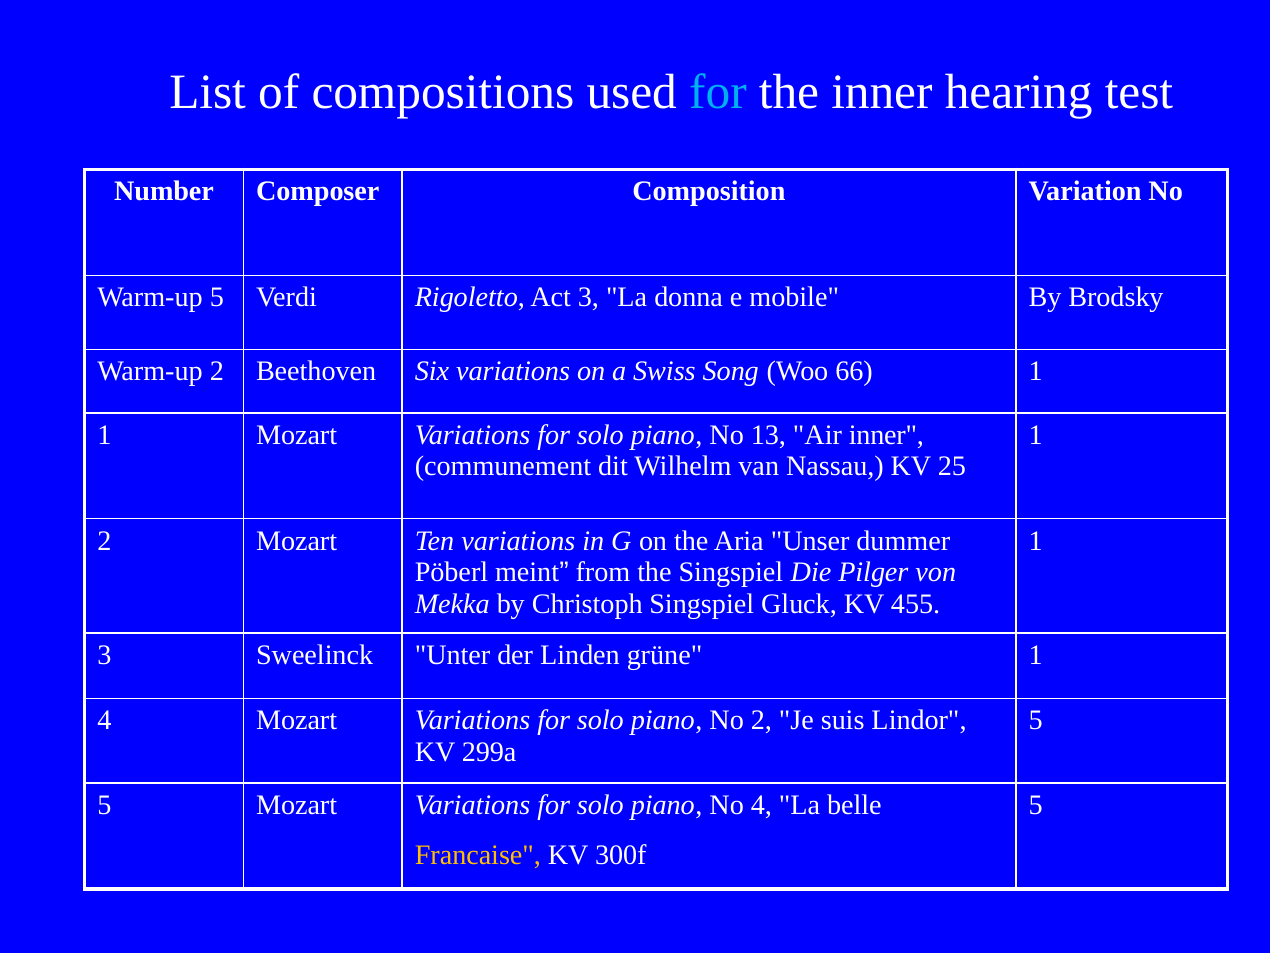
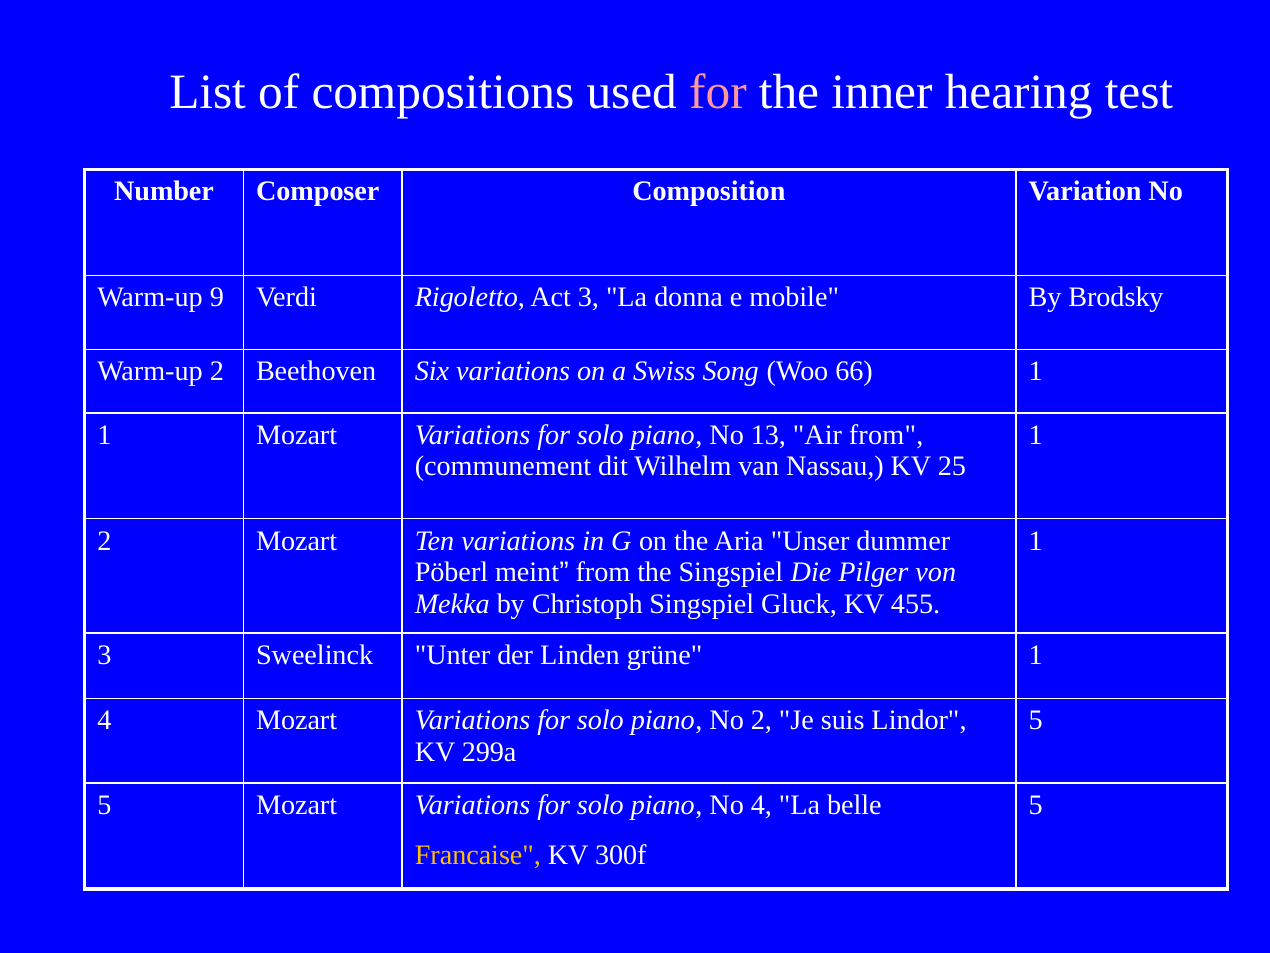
for at (718, 92) colour: light blue -> pink
Warm-up 5: 5 -> 9
Air inner: inner -> from
